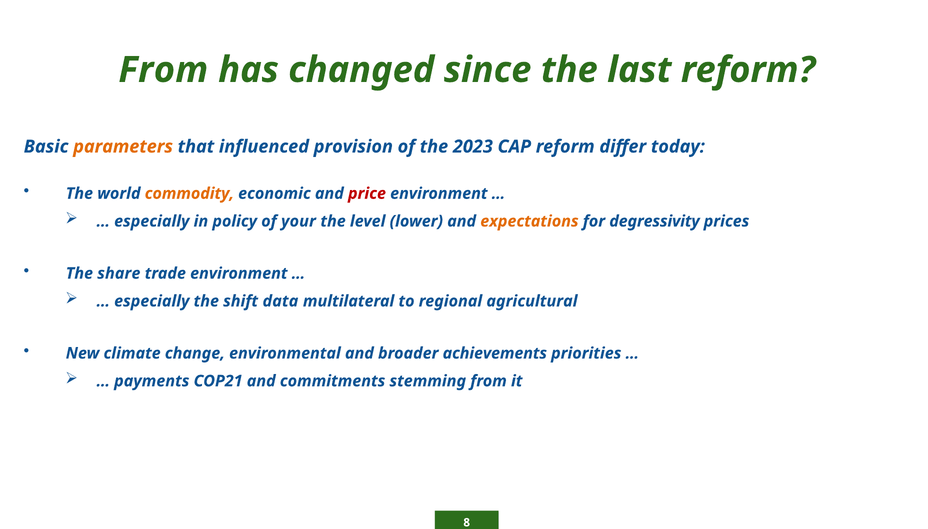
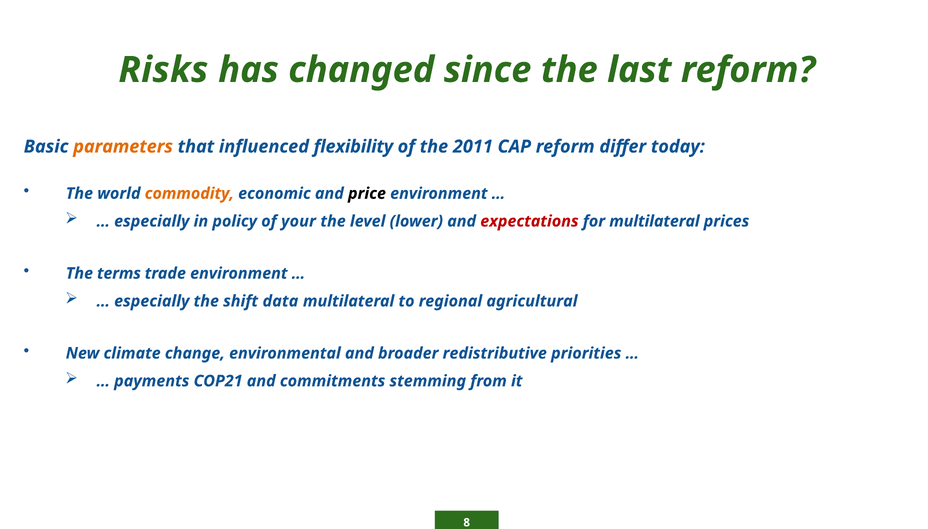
From at (163, 70): From -> Risks
provision: provision -> flexibility
2023: 2023 -> 2011
price colour: red -> black
expectations colour: orange -> red
for degressivity: degressivity -> multilateral
share: share -> terms
achievements: achievements -> redistributive
